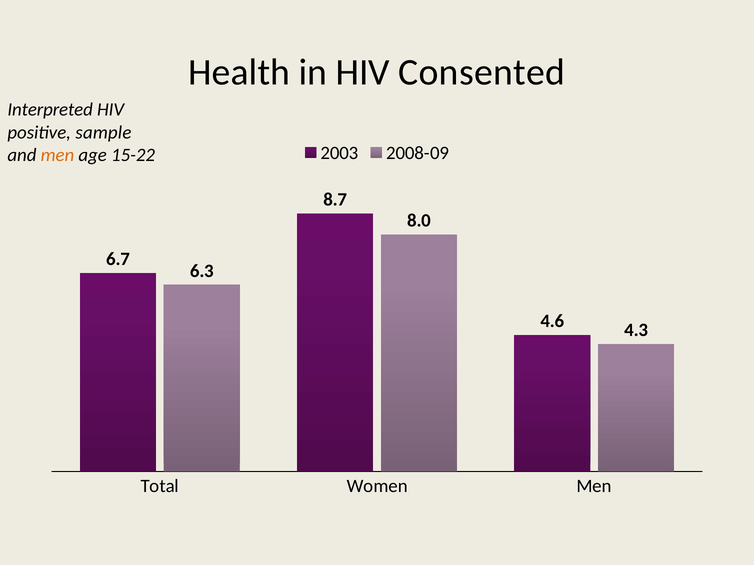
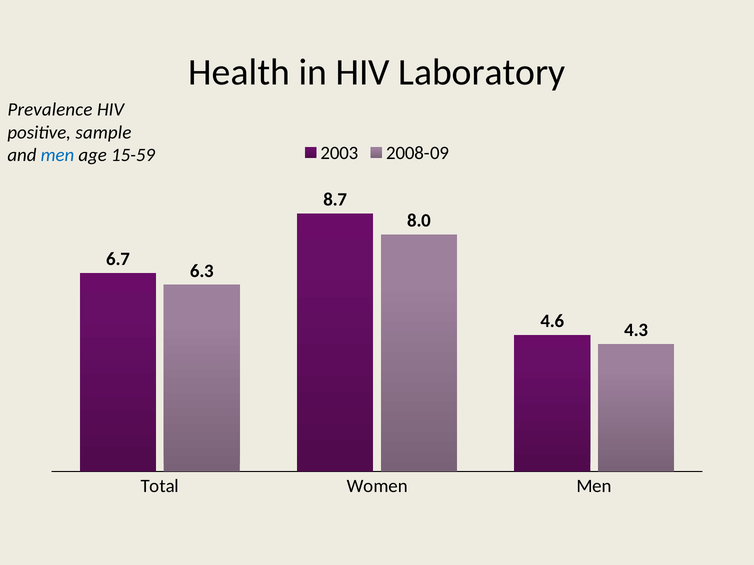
Consented: Consented -> Laboratory
Interpreted: Interpreted -> Prevalence
men at (57, 155) colour: orange -> blue
15-22: 15-22 -> 15-59
